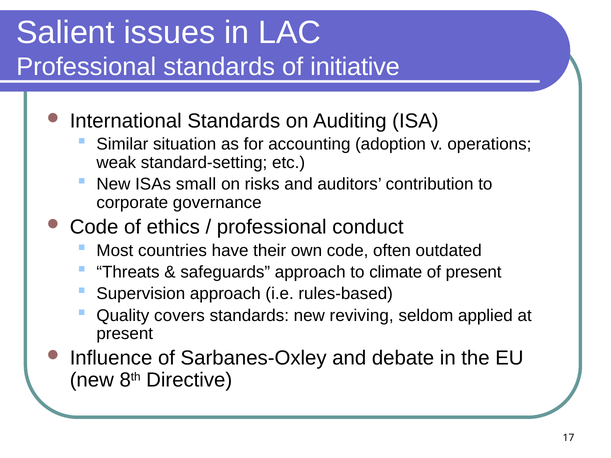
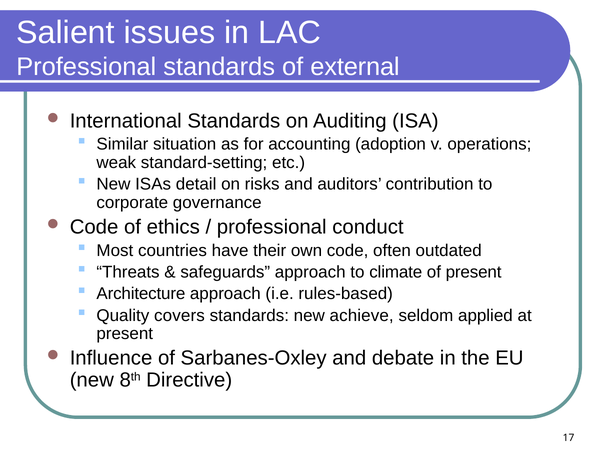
initiative: initiative -> external
small: small -> detail
Supervision: Supervision -> Architecture
reviving: reviving -> achieve
